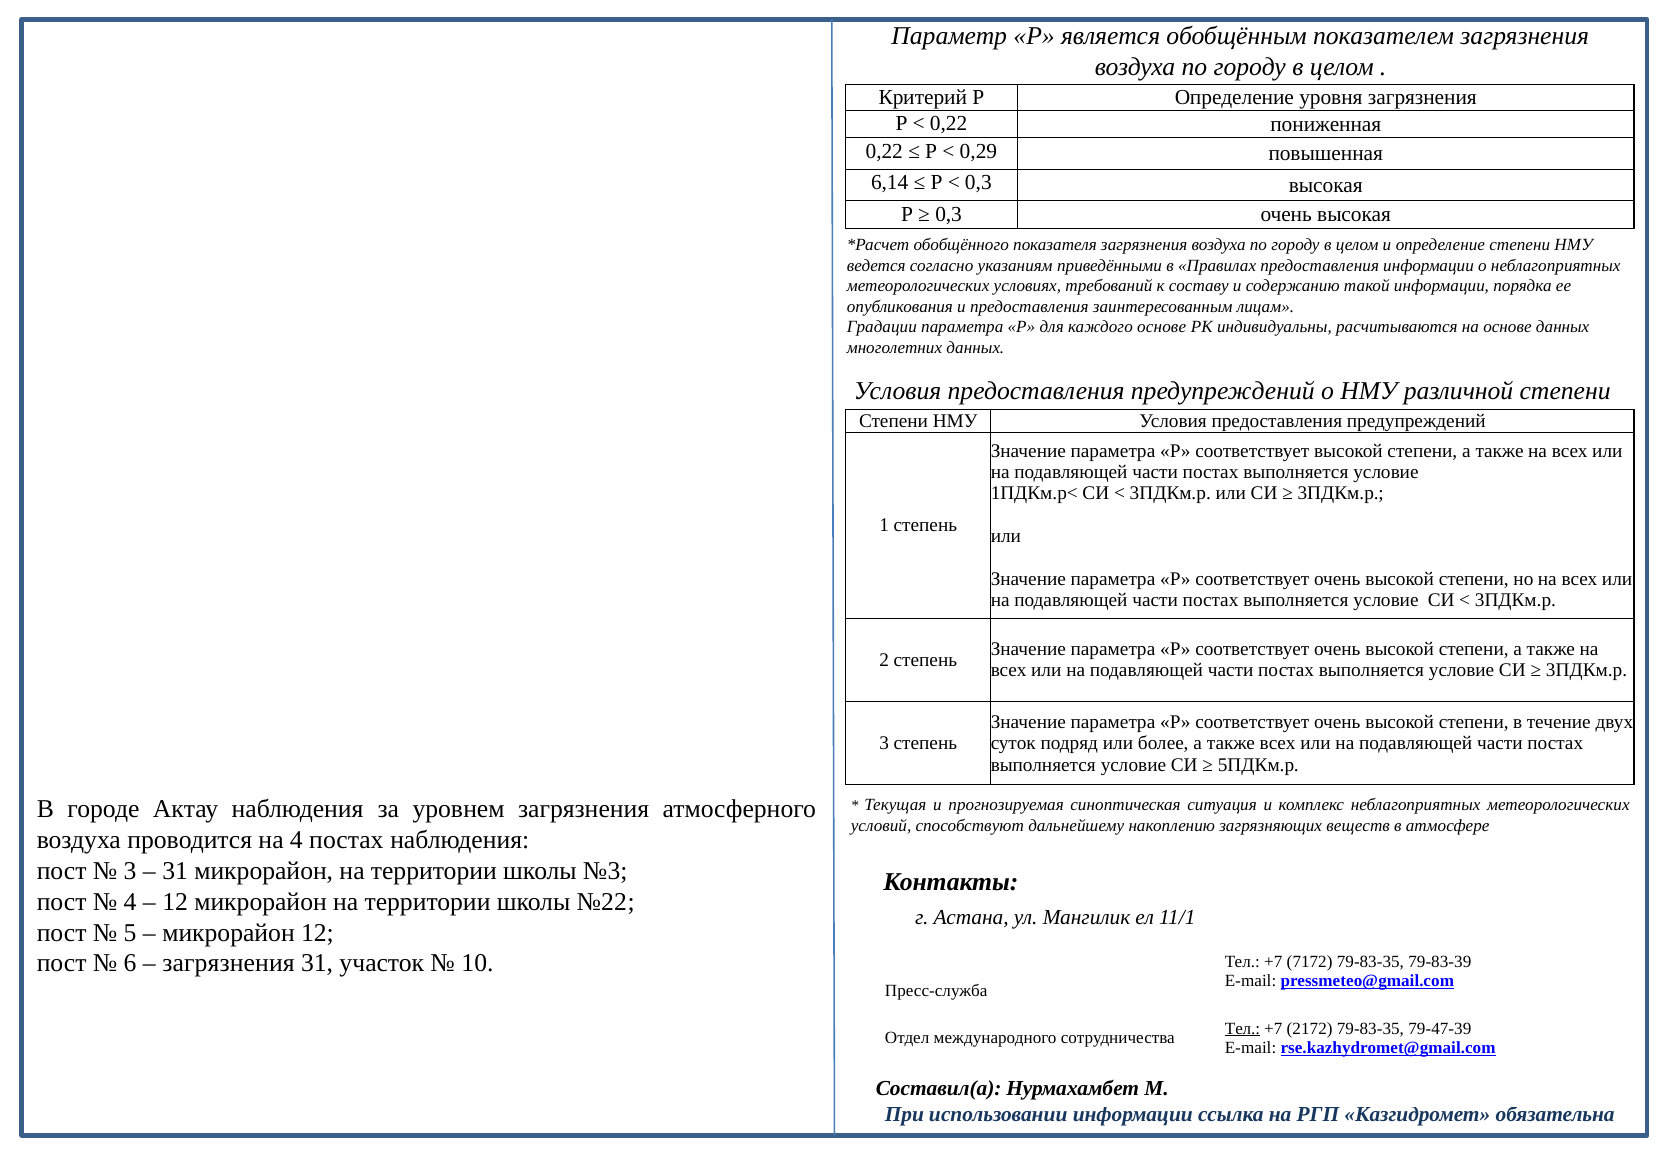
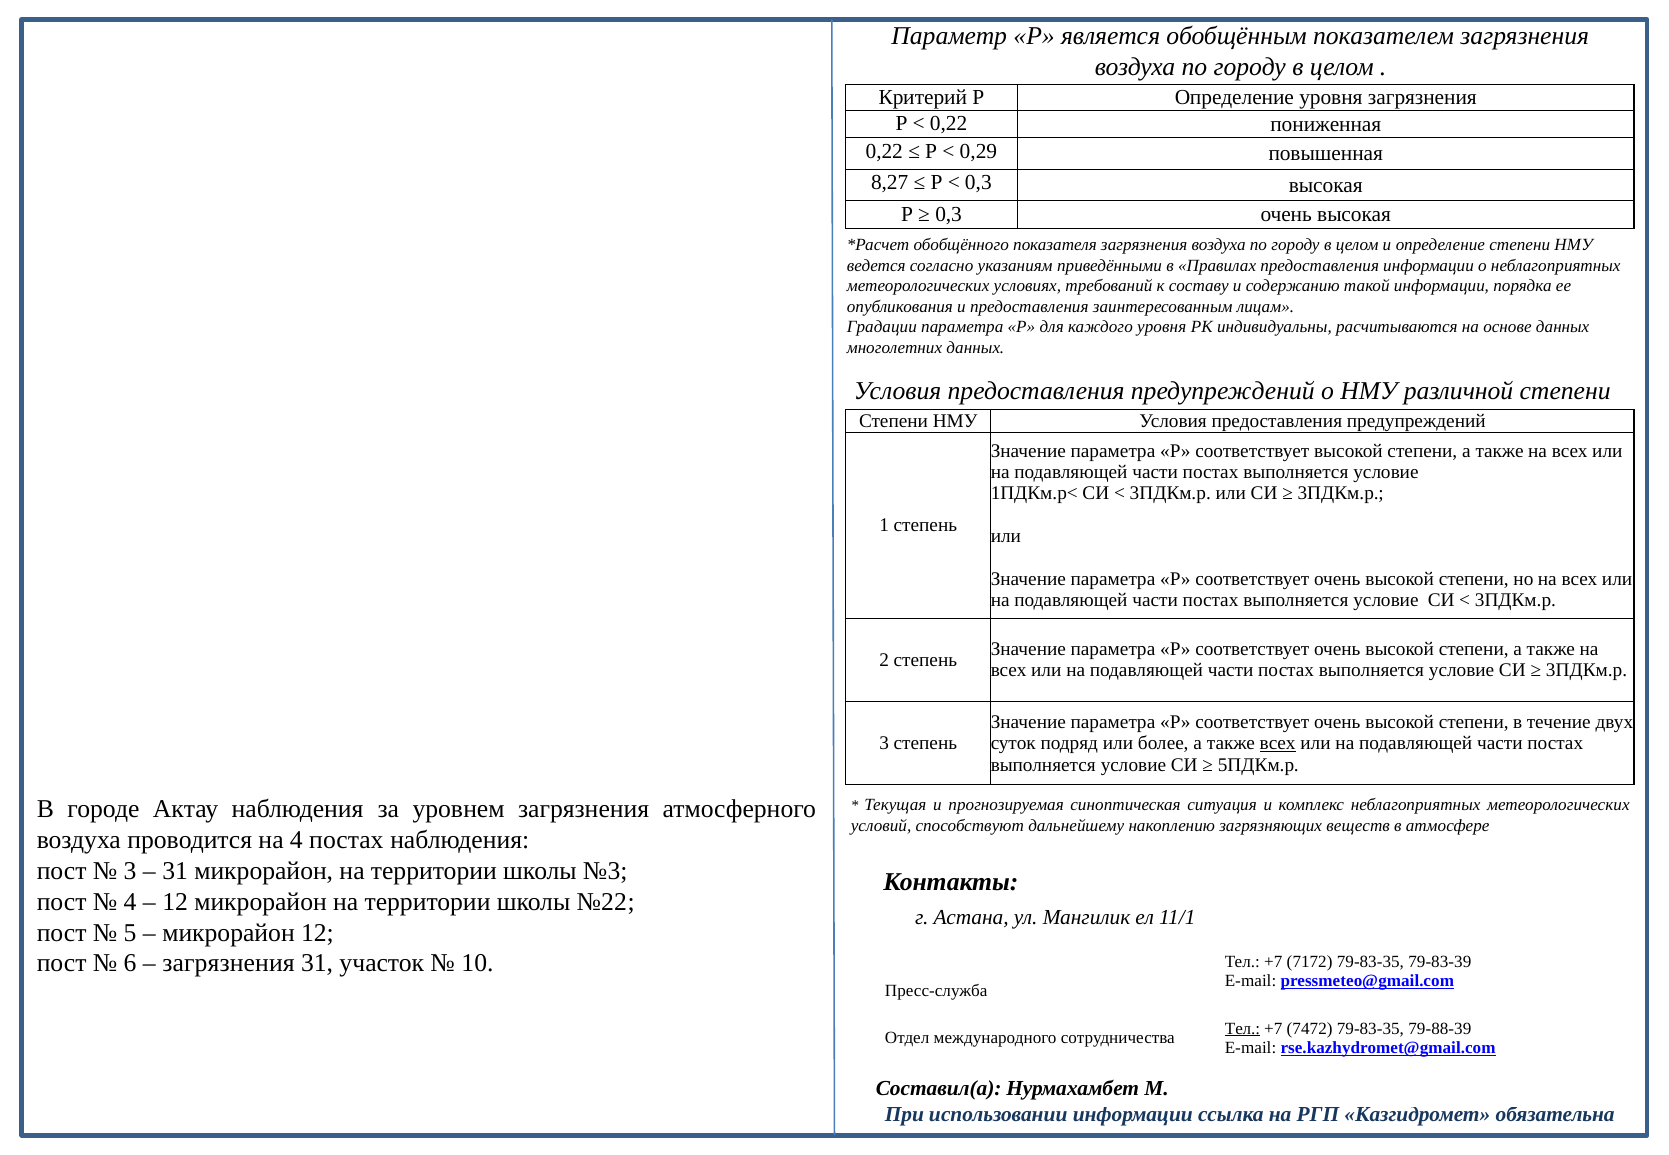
6,14: 6,14 -> 8,27
каждого основе: основе -> уровня
всех at (1278, 744) underline: none -> present
2172: 2172 -> 7472
79-47-39: 79-47-39 -> 79-88-39
